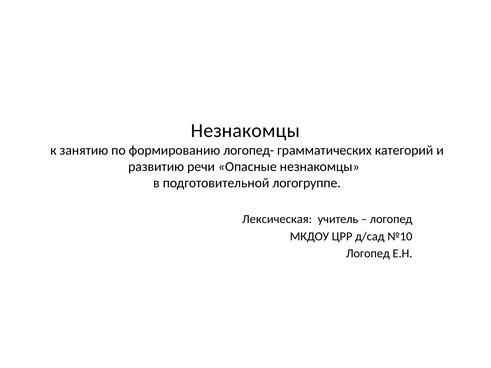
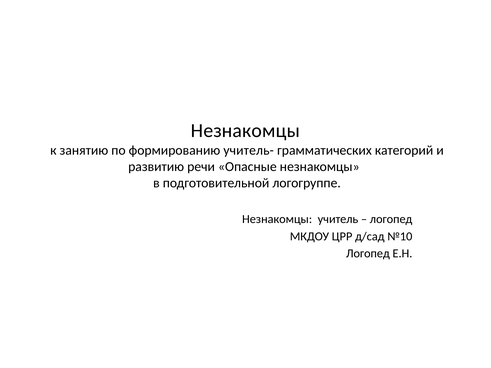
логопед-: логопед- -> учитель-
Лексическая at (277, 219): Лексическая -> Незнакомцы
